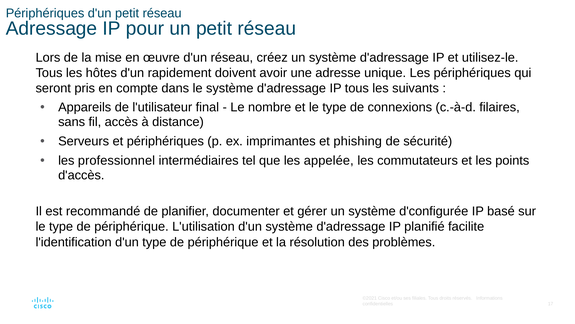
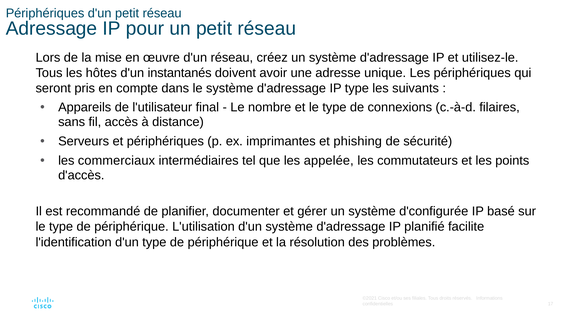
rapidement: rapidement -> instantanés
IP tous: tous -> type
professionnel: professionnel -> commerciaux
